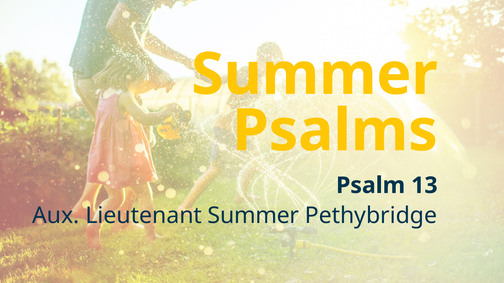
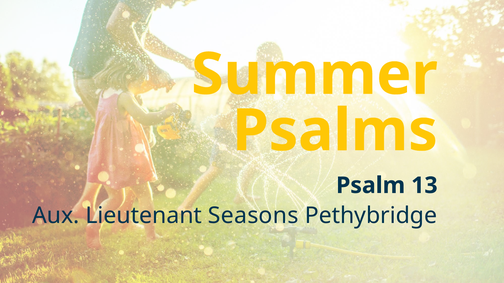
Lieutenant Summer: Summer -> Seasons
